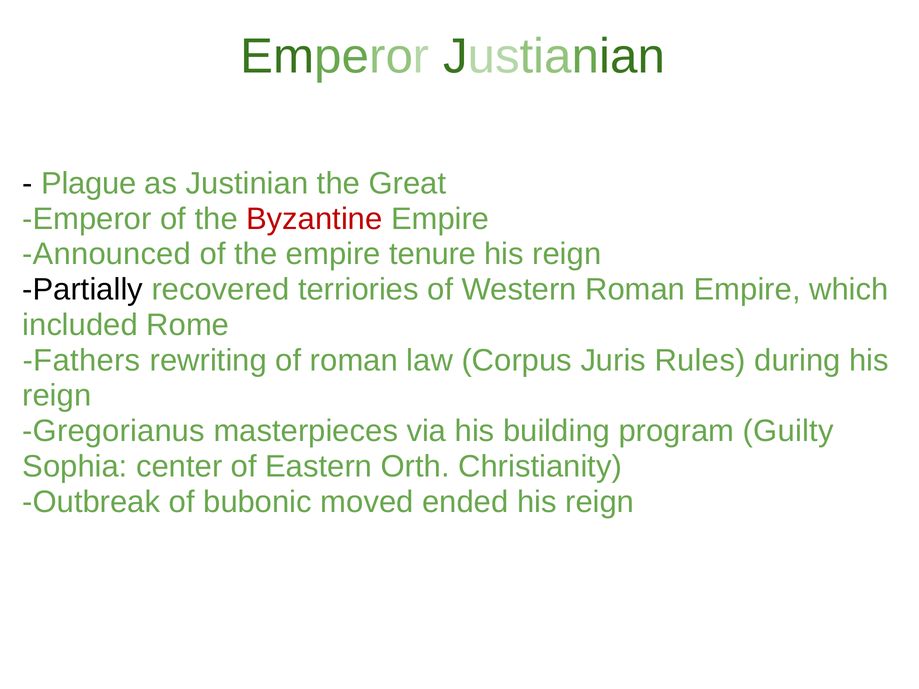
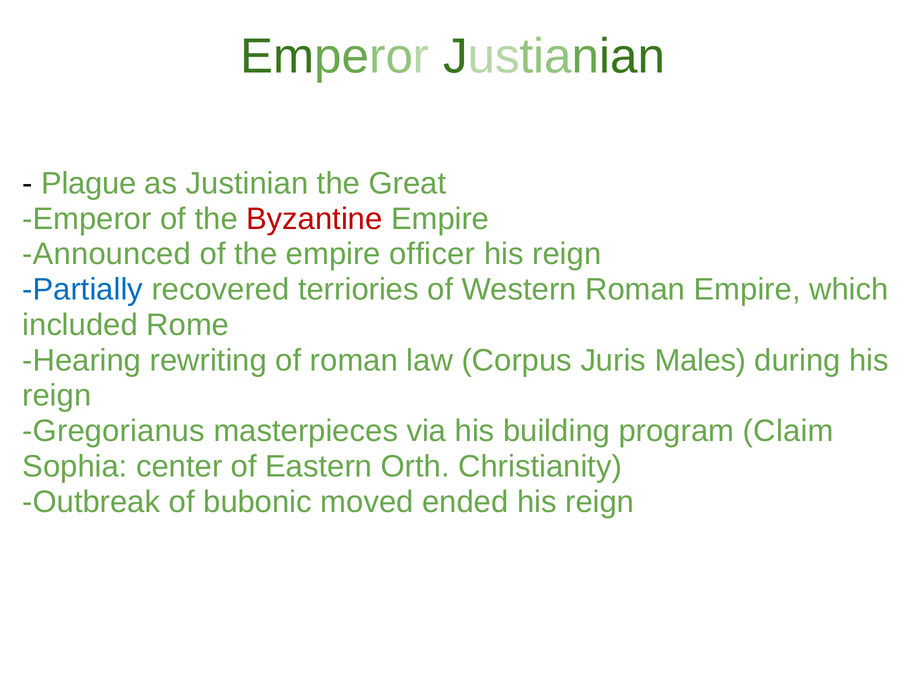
tenure: tenure -> officer
Partially colour: black -> blue
Fathers: Fathers -> Hearing
Rules: Rules -> Males
Guilty: Guilty -> Claim
